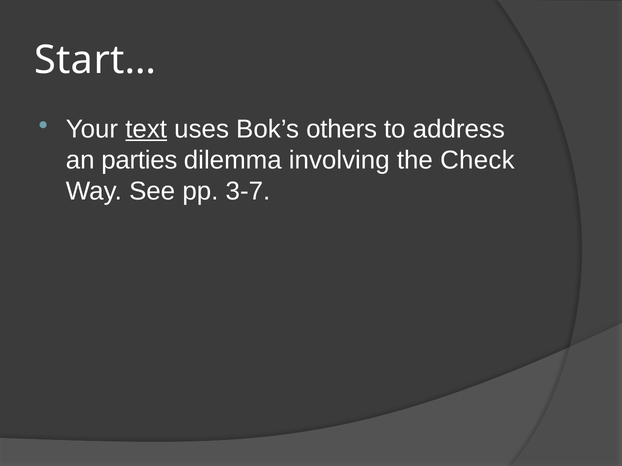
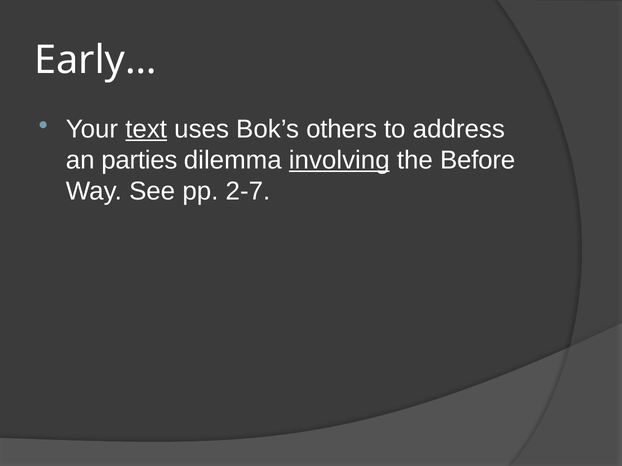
Start…: Start… -> Early…
involving underline: none -> present
Check: Check -> Before
3-7: 3-7 -> 2-7
